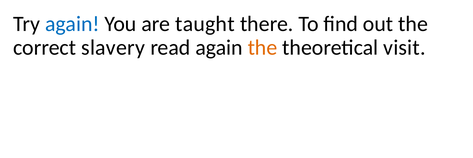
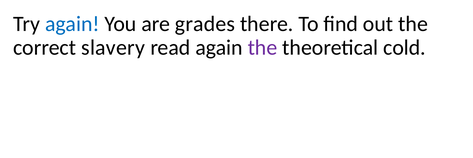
taught: taught -> grades
the at (263, 48) colour: orange -> purple
visit: visit -> cold
